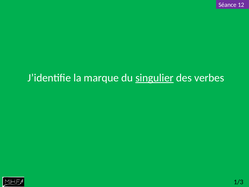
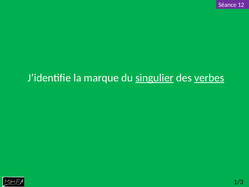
verbes underline: none -> present
